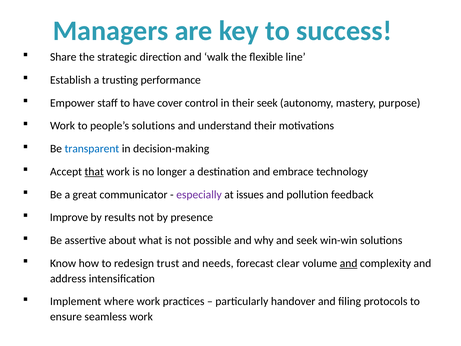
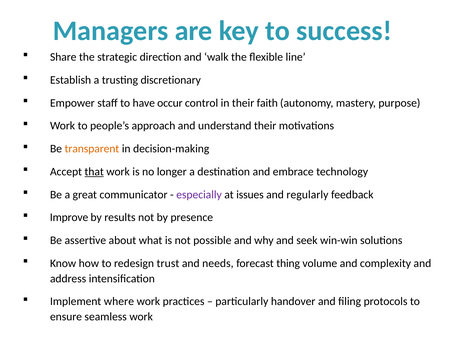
performance: performance -> discretionary
cover: cover -> occur
their seek: seek -> faith
people’s solutions: solutions -> approach
transparent colour: blue -> orange
pollution: pollution -> regularly
clear: clear -> thing
and at (349, 263) underline: present -> none
